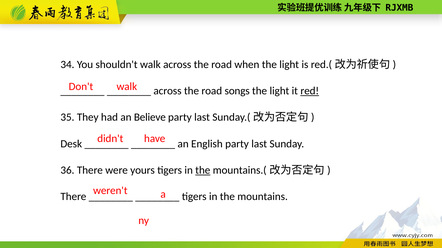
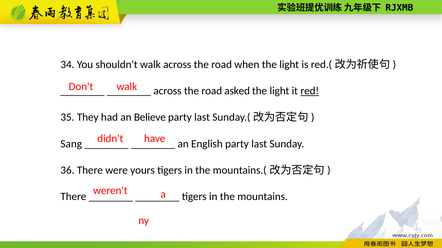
songs: songs -> asked
Desk: Desk -> Sang
the at (203, 171) underline: present -> none
